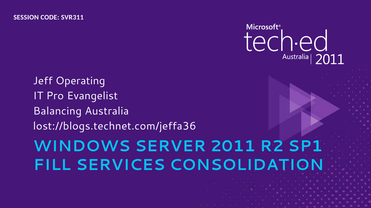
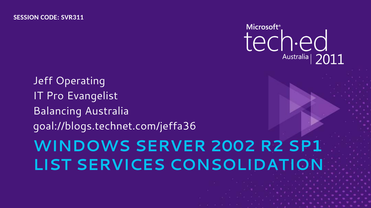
lost://blogs.technet.com/jeffa36: lost://blogs.technet.com/jeffa36 -> goal://blogs.technet.com/jeffa36
2011: 2011 -> 2002
FILL: FILL -> LIST
